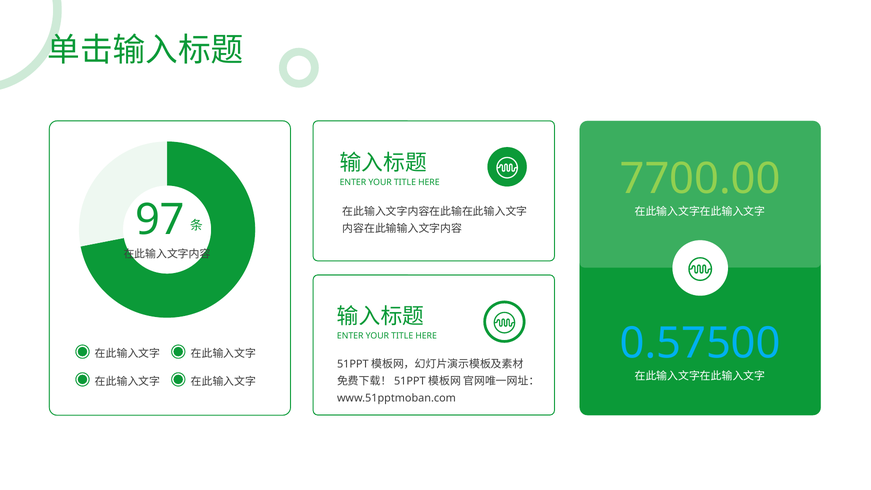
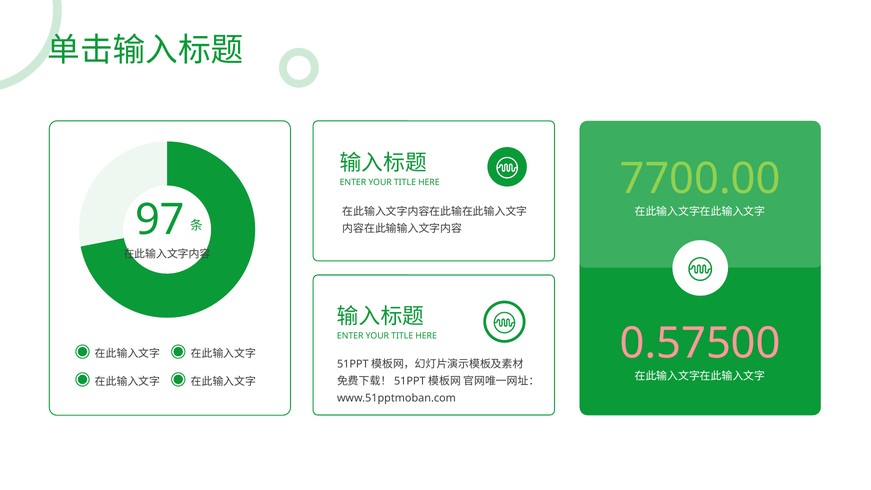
0.57500 colour: light blue -> pink
